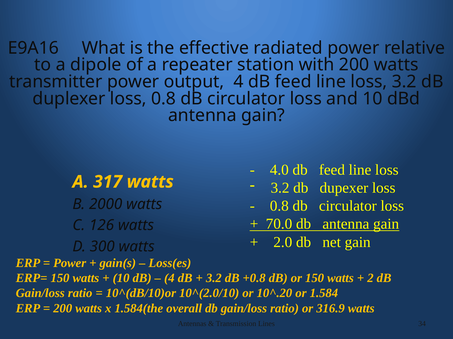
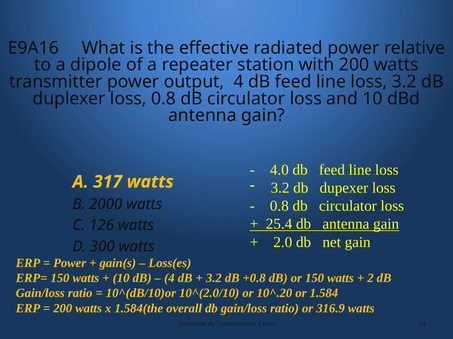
70.0: 70.0 -> 25.4
